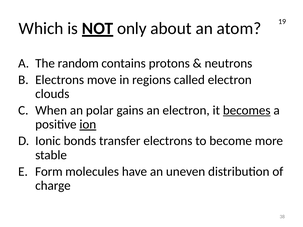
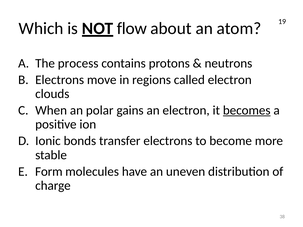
only: only -> flow
random: random -> process
ion underline: present -> none
